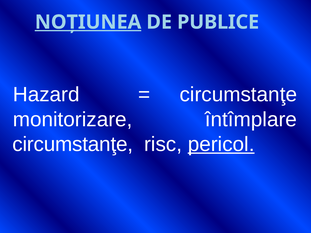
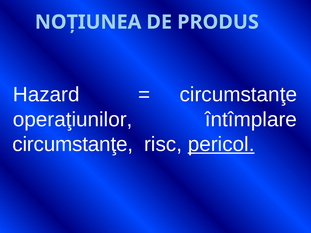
NOŢIUNEA underline: present -> none
PUBLICE: PUBLICE -> PRODUS
monitorizare: monitorizare -> operaţiunilor
